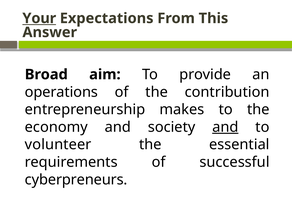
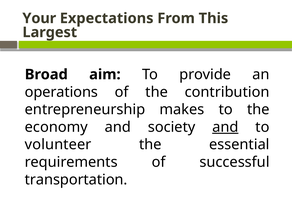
Your underline: present -> none
Answer: Answer -> Largest
cyberpreneurs: cyberpreneurs -> transportation
